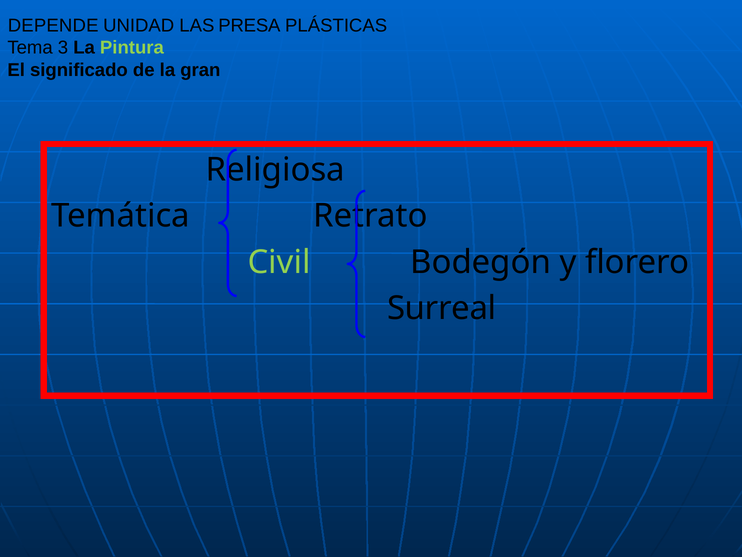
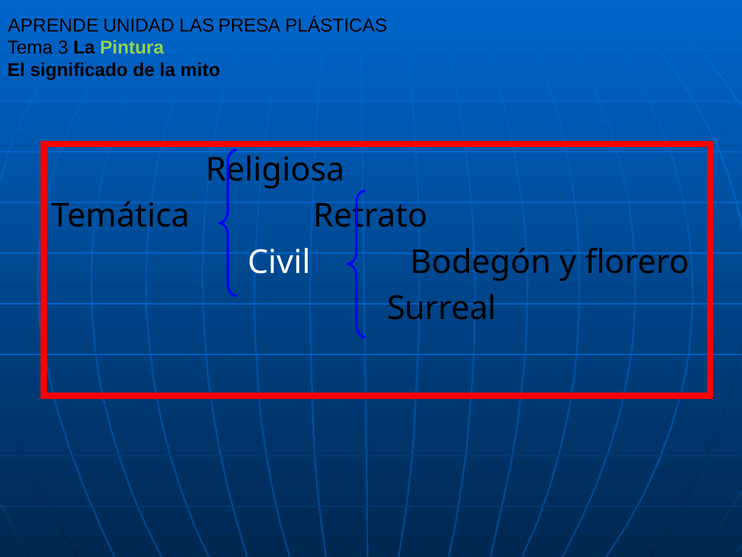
DEPENDE: DEPENDE -> APRENDE
gran: gran -> mito
Civil colour: light green -> white
